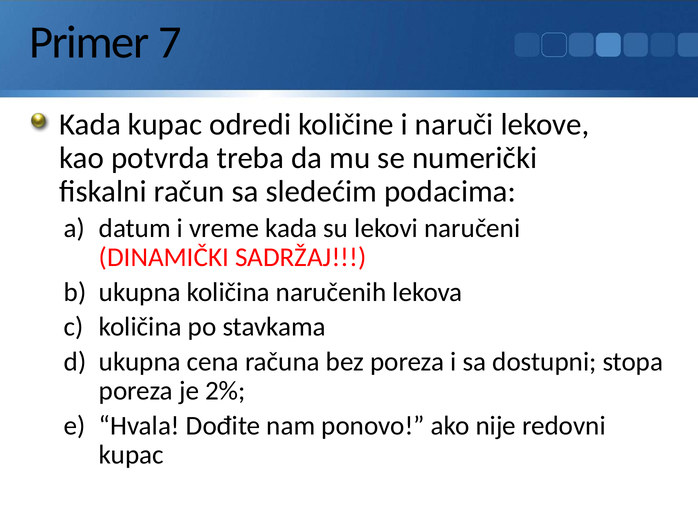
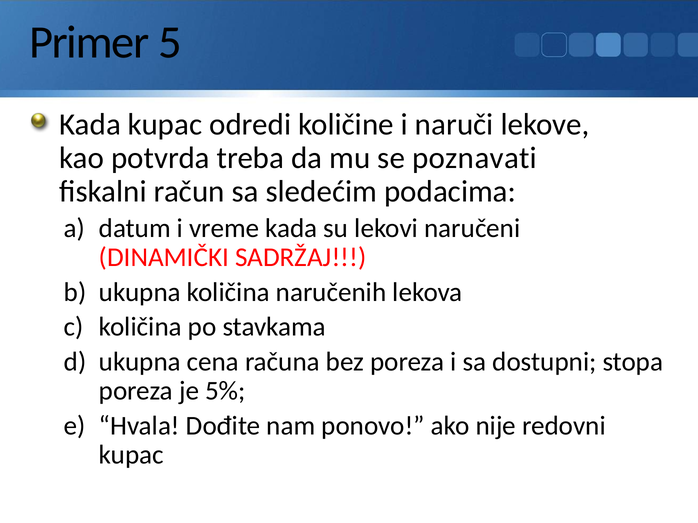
7: 7 -> 5
numerički: numerički -> poznavati
2%: 2% -> 5%
